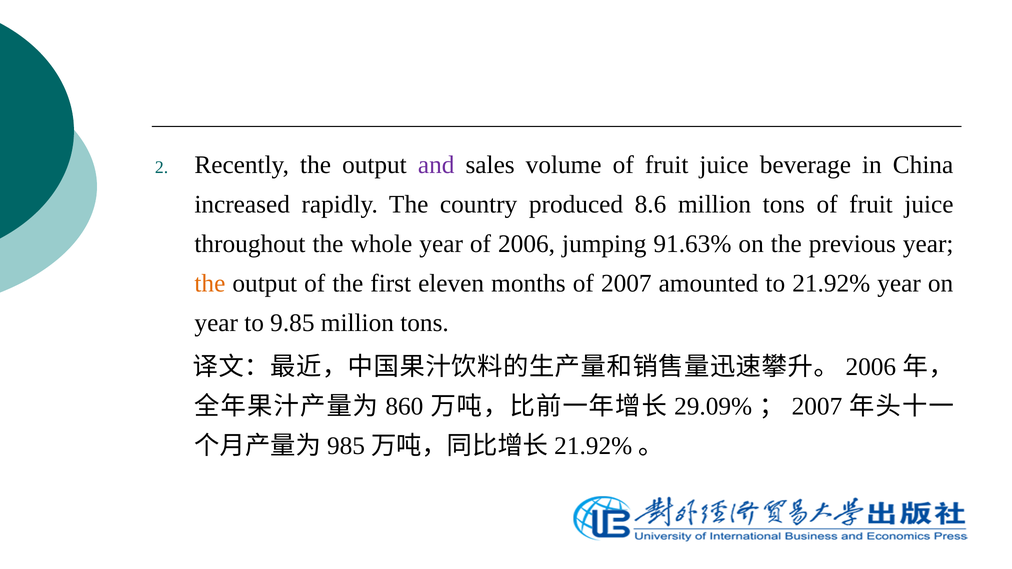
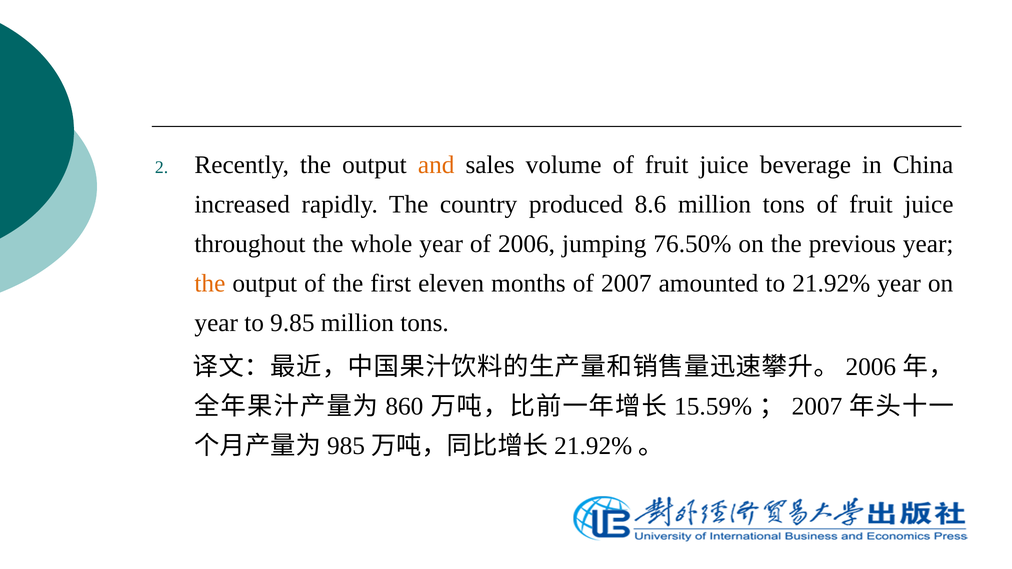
and colour: purple -> orange
91.63%: 91.63% -> 76.50%
29.09%: 29.09% -> 15.59%
